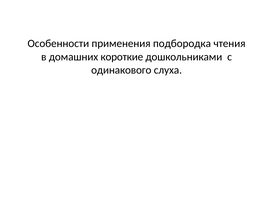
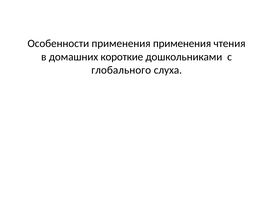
применения подбородка: подбородка -> применения
одинакового: одинакового -> глобального
